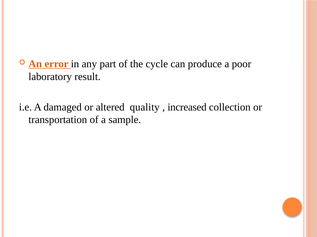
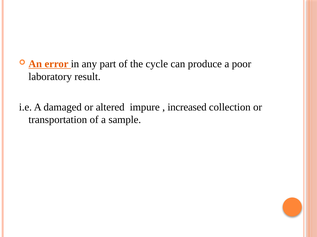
quality: quality -> impure
